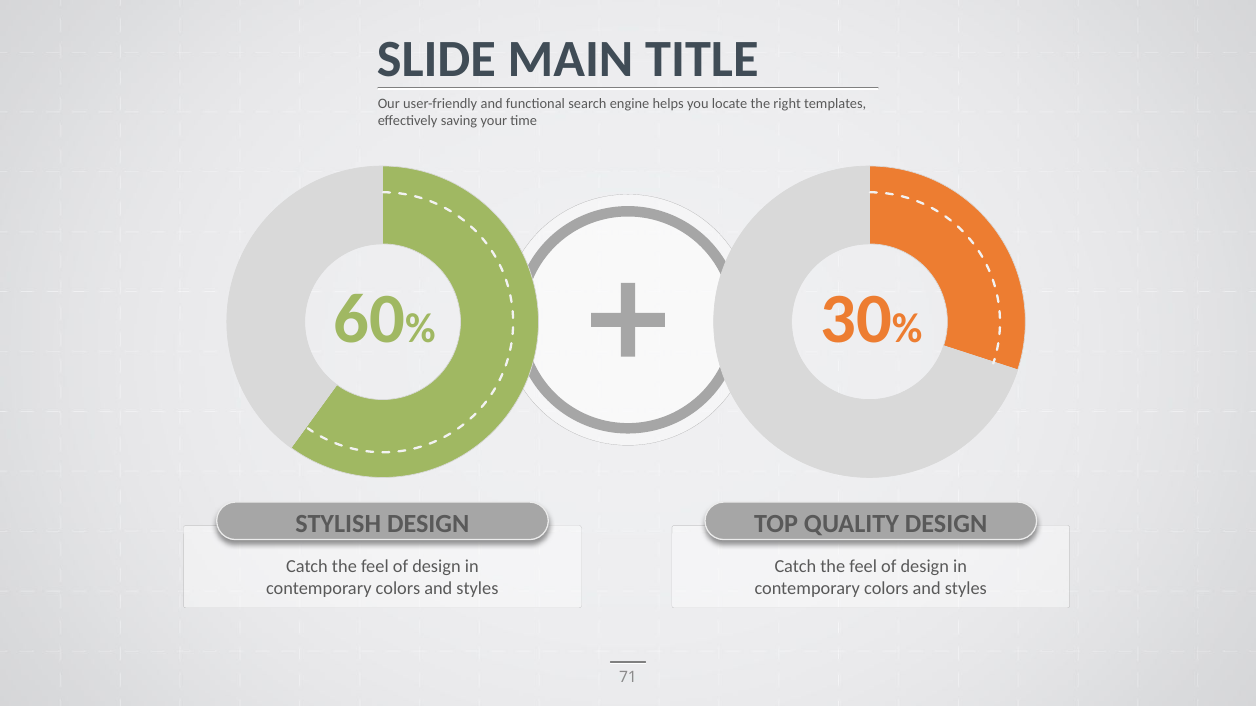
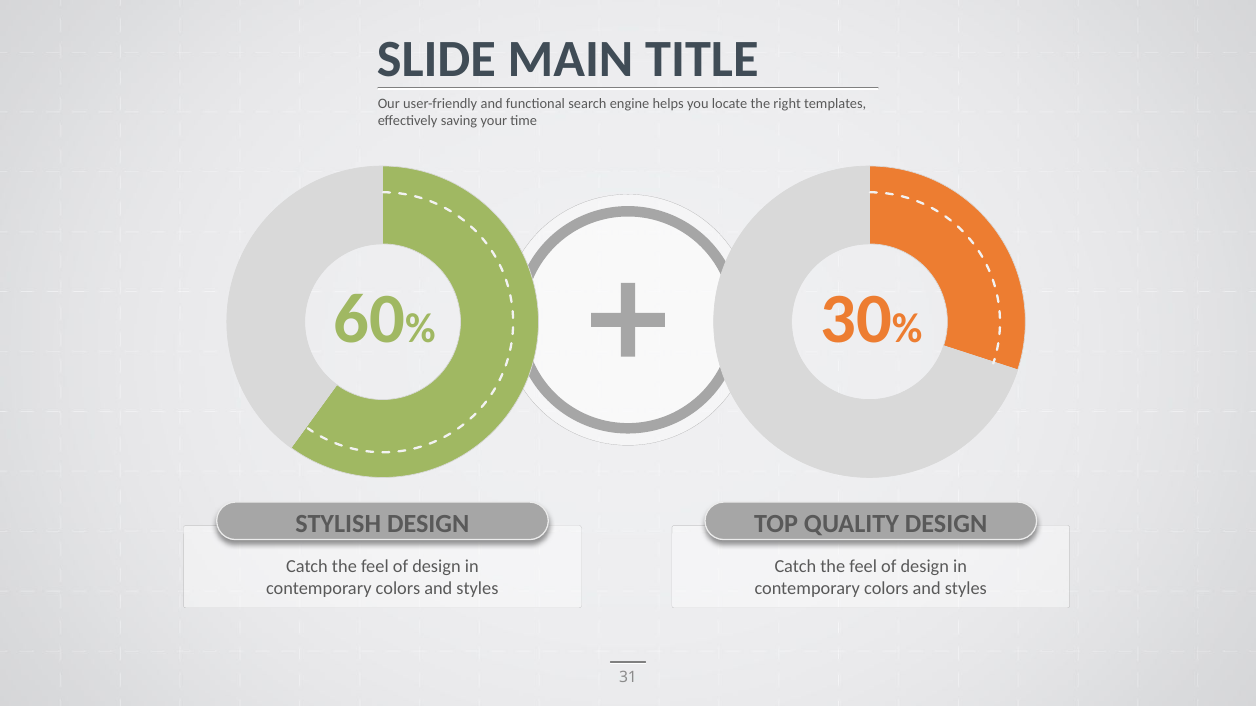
71: 71 -> 31
